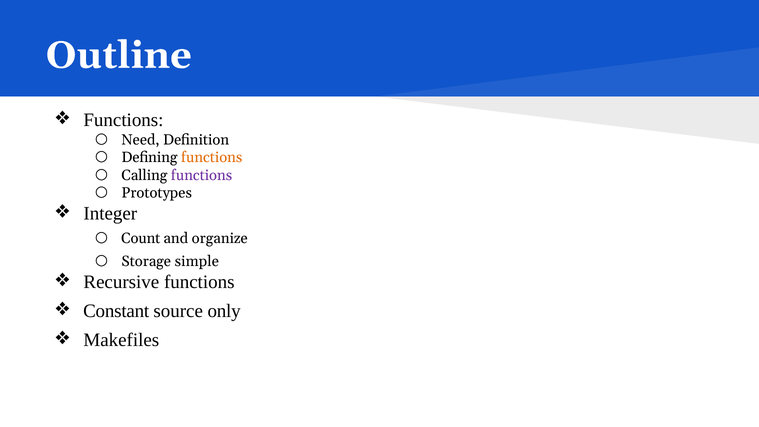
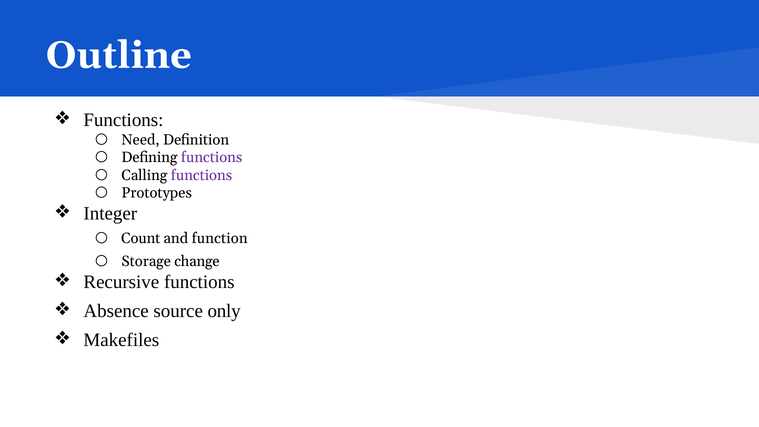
functions at (212, 158) colour: orange -> purple
organize: organize -> function
simple: simple -> change
Constant: Constant -> Absence
